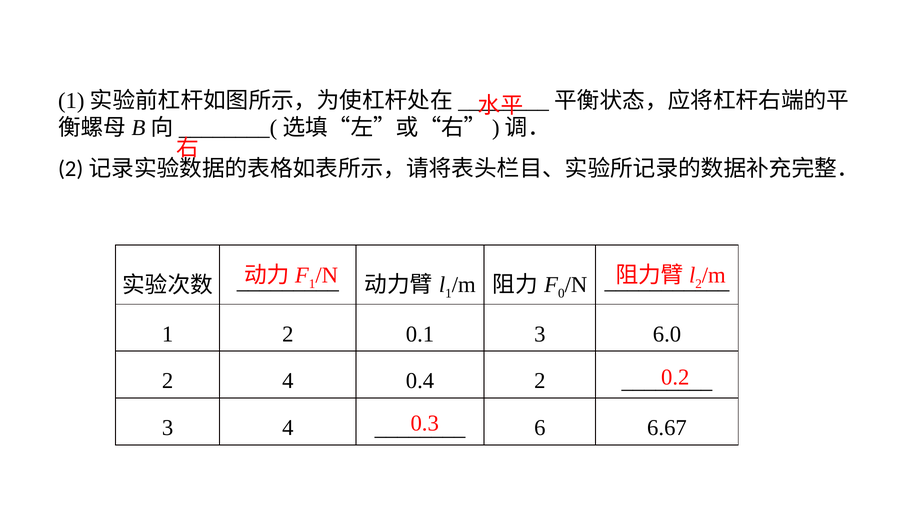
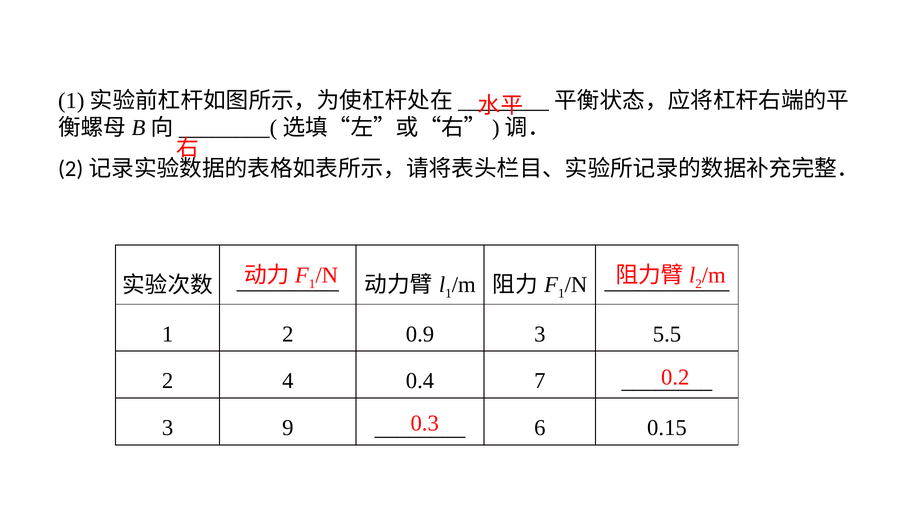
0 at (561, 294): 0 -> 1
0.1: 0.1 -> 0.9
6.0: 6.0 -> 5.5
0.4 2: 2 -> 7
3 4: 4 -> 9
6.67: 6.67 -> 0.15
